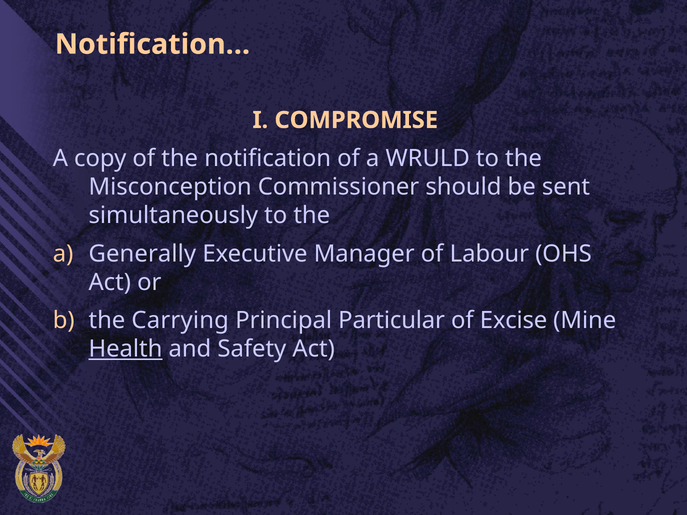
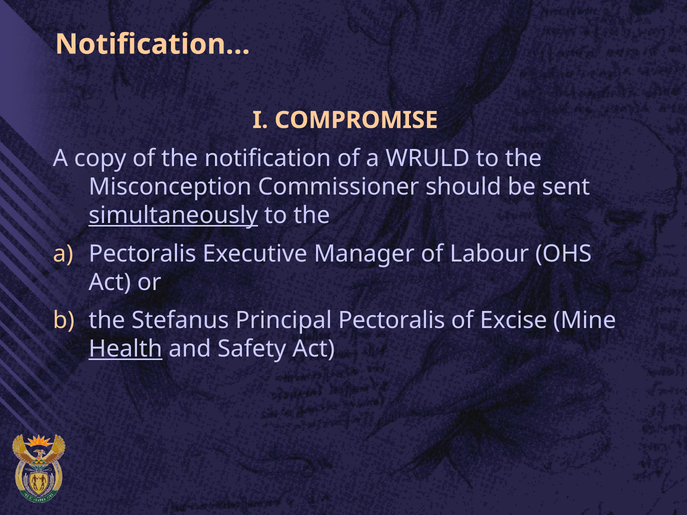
simultaneously underline: none -> present
a Generally: Generally -> Pectoralis
Carrying: Carrying -> Stefanus
Principal Particular: Particular -> Pectoralis
